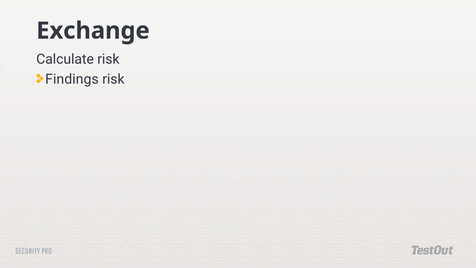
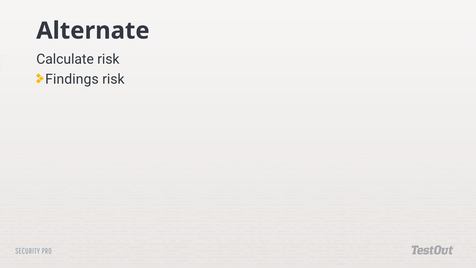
Exchange: Exchange -> Alternate
